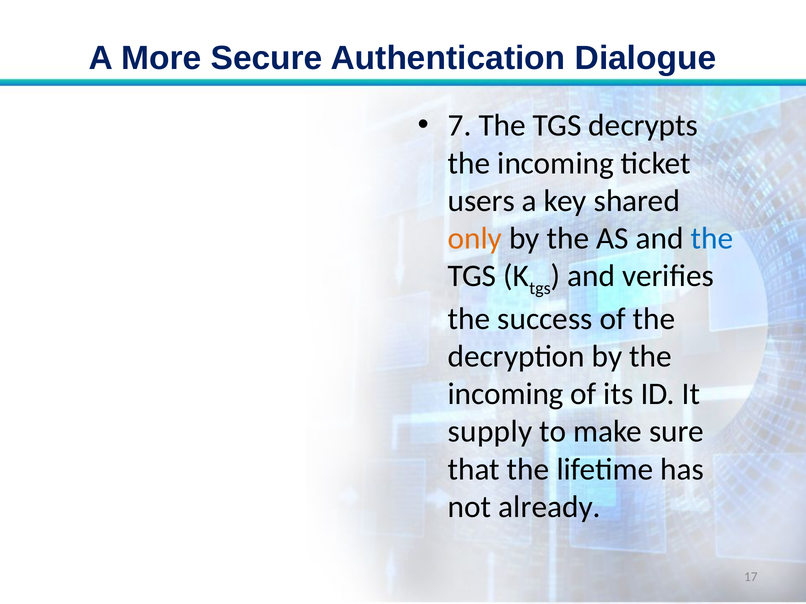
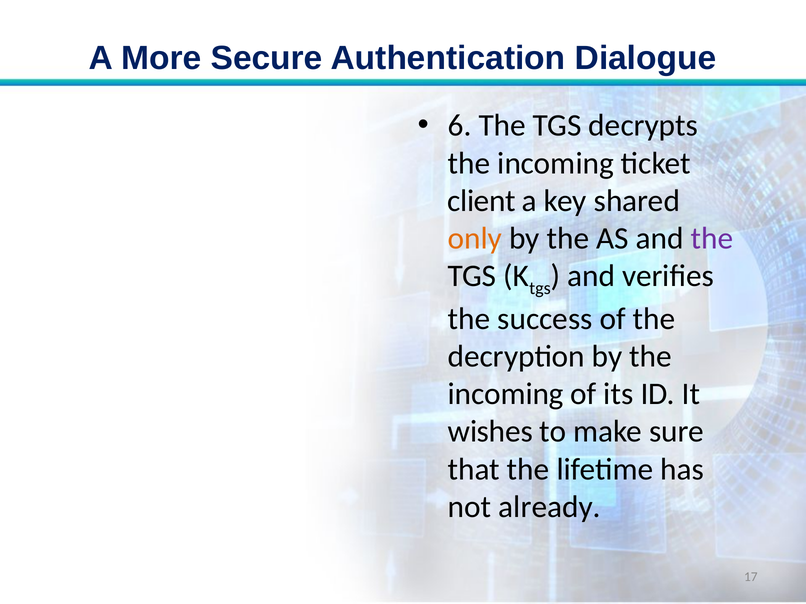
7: 7 -> 6
users: users -> client
the at (712, 239) colour: blue -> purple
supply: supply -> wishes
